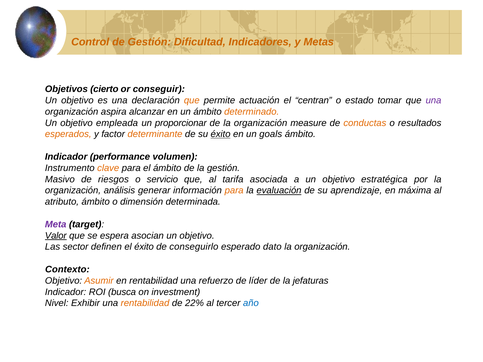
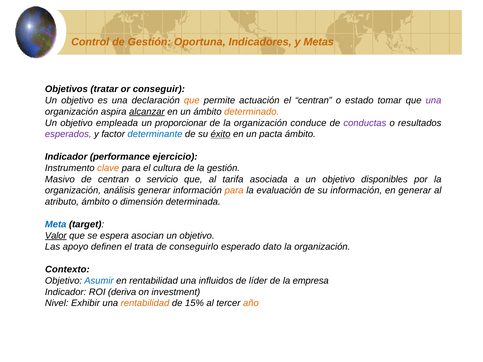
Dificultad: Dificultad -> Oportuna
cierto: cierto -> tratar
alcanzar underline: none -> present
measure: measure -> conduce
conductas colour: orange -> purple
esperados colour: orange -> purple
determinante colour: orange -> blue
goals: goals -> pacta
volumen: volumen -> ejercicio
el ámbito: ámbito -> cultura
de riesgos: riesgos -> centran
estratégica: estratégica -> disponibles
evaluación underline: present -> none
su aprendizaje: aprendizaje -> información
en máxima: máxima -> generar
Meta colour: purple -> blue
sector: sector -> apoyo
el éxito: éxito -> trata
Asumir colour: orange -> blue
refuerzo: refuerzo -> influidos
jefaturas: jefaturas -> empresa
busca: busca -> deriva
22%: 22% -> 15%
año colour: blue -> orange
